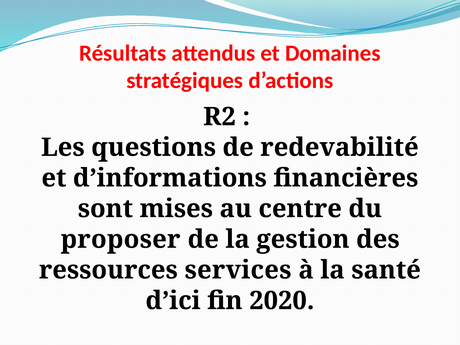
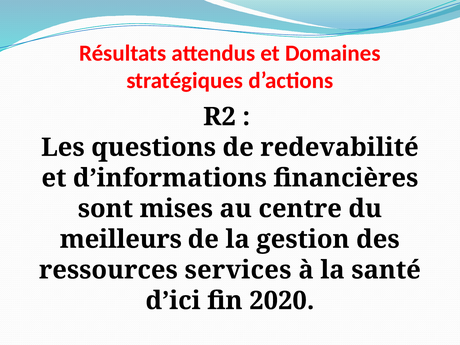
proposer: proposer -> meilleurs
